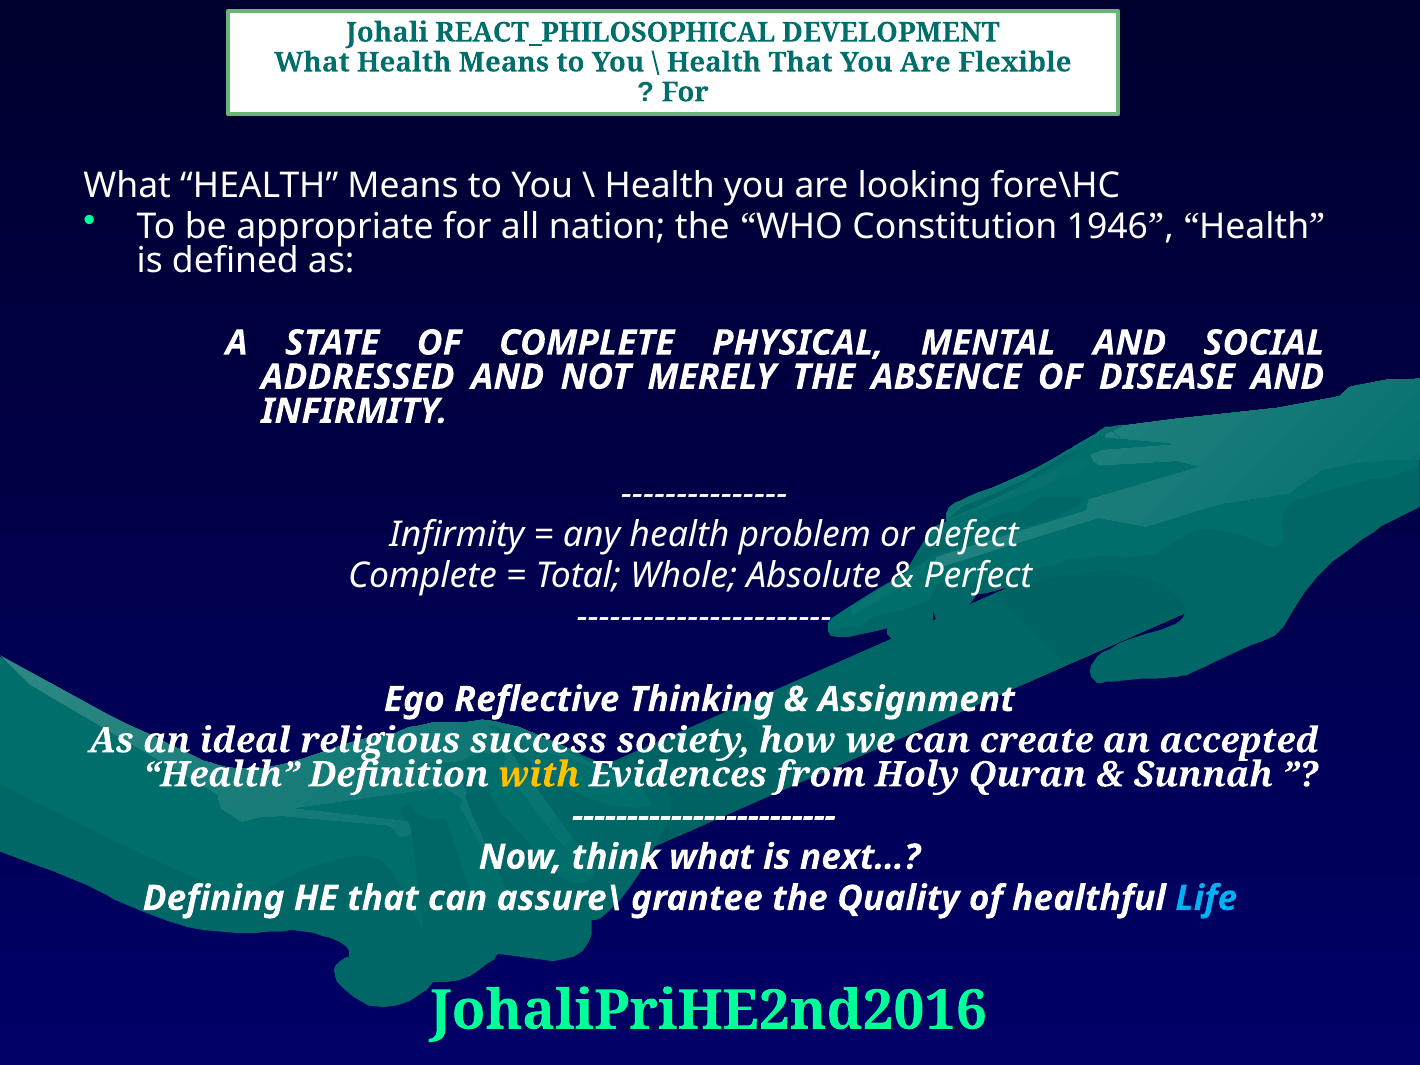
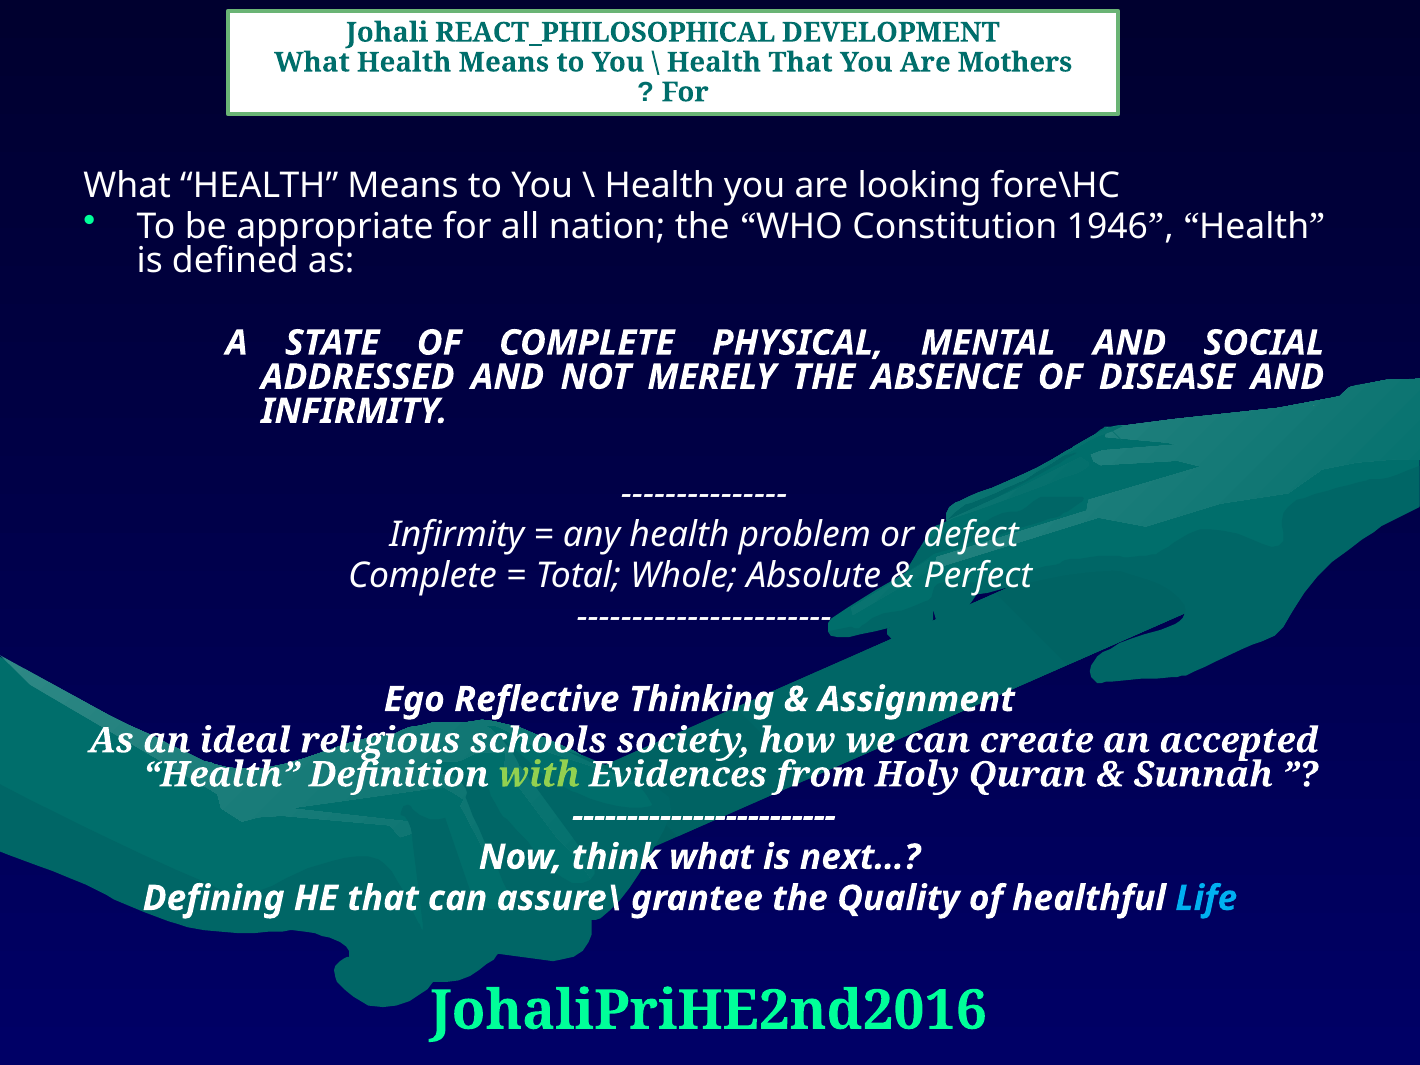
Flexible: Flexible -> Mothers
success: success -> schools
with colour: yellow -> light green
